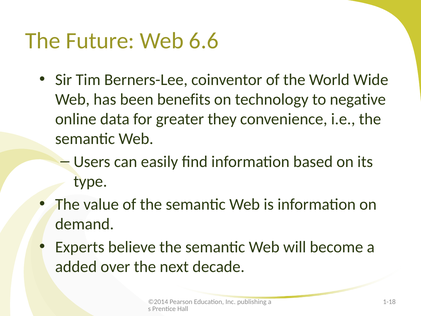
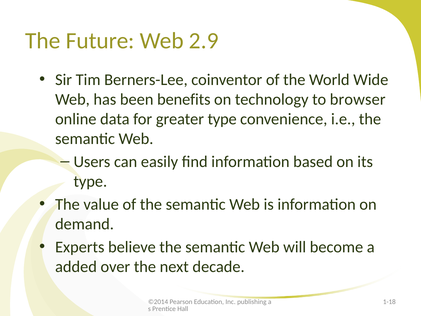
6.6: 6.6 -> 2.9
negative: negative -> browser
greater they: they -> type
